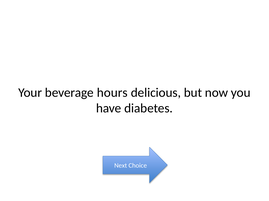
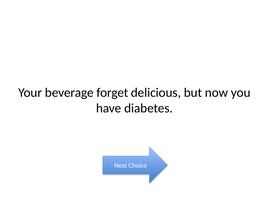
hours: hours -> forget
